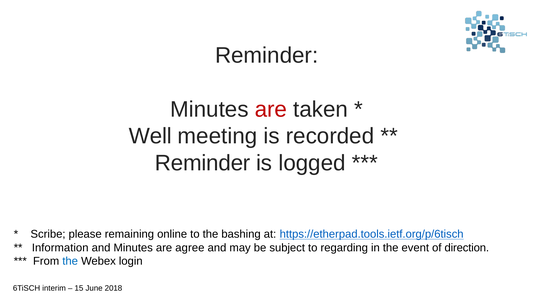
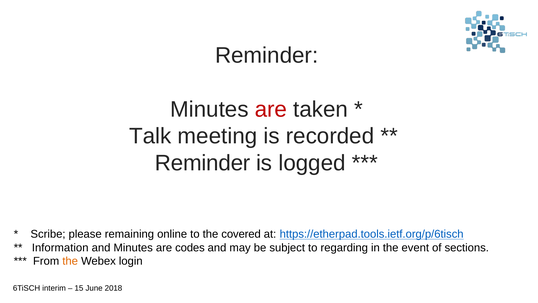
Well: Well -> Talk
bashing: bashing -> covered
agree: agree -> codes
direction: direction -> sections
the at (70, 261) colour: blue -> orange
